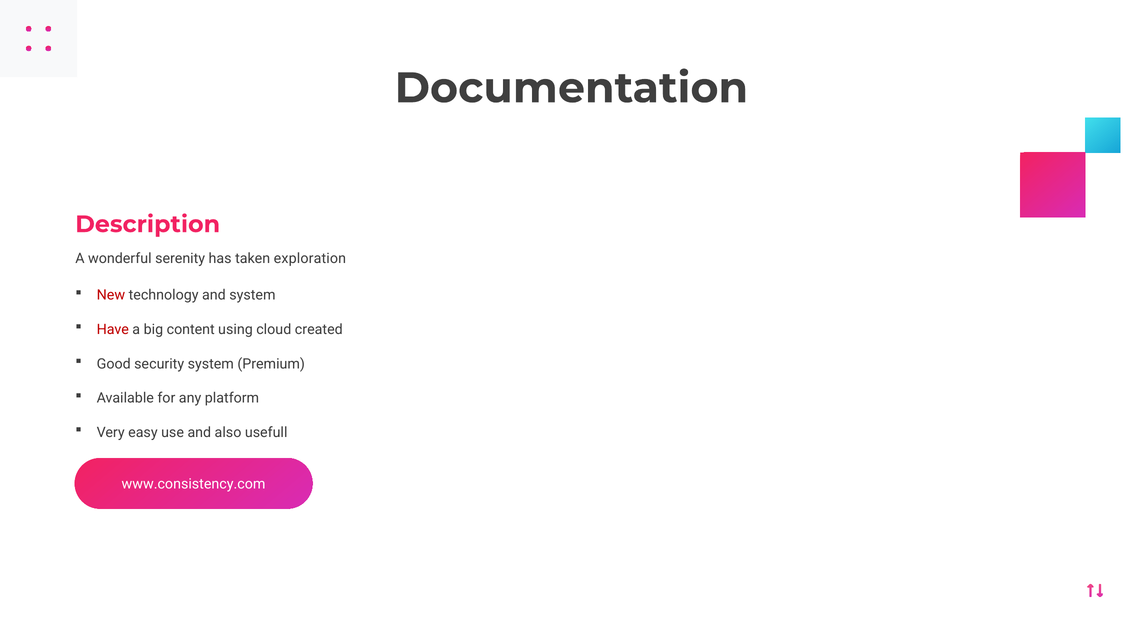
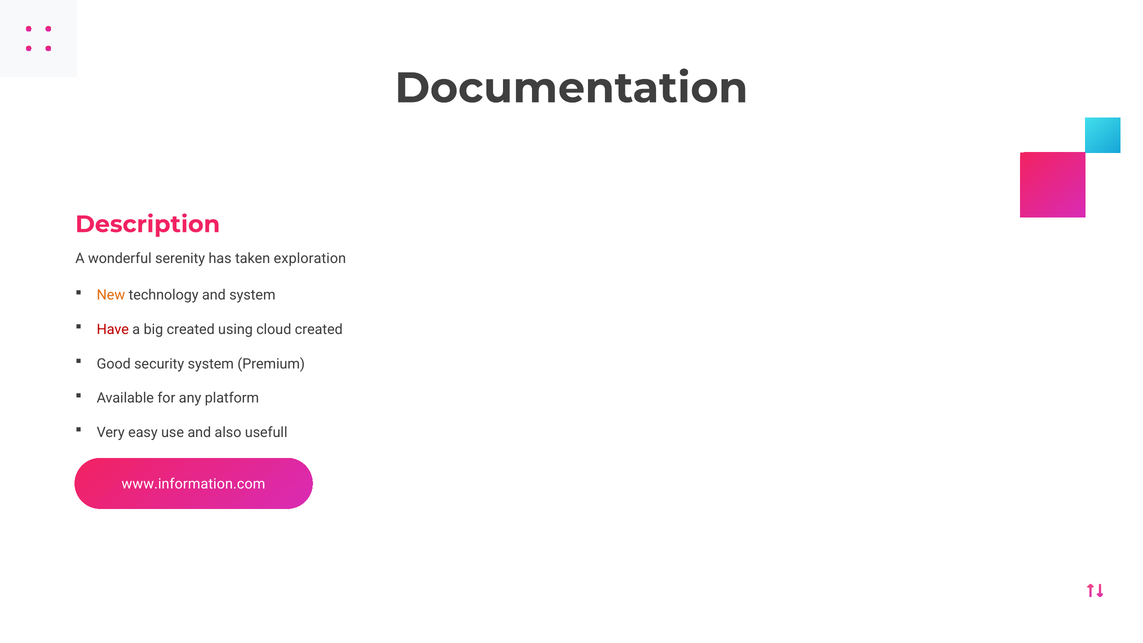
New colour: red -> orange
big content: content -> created
www.consistency.com: www.consistency.com -> www.information.com
